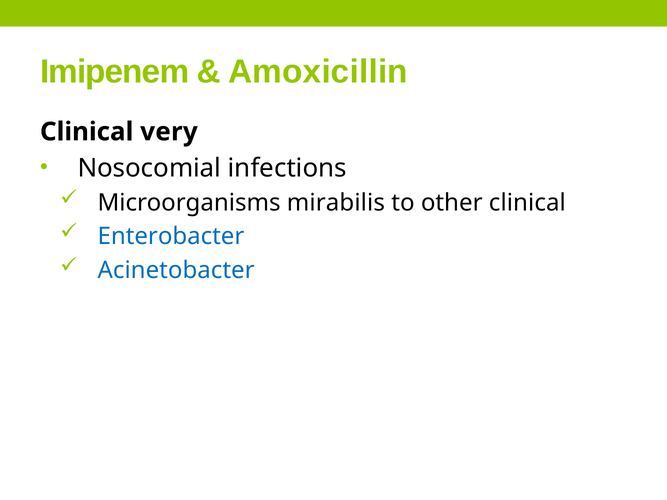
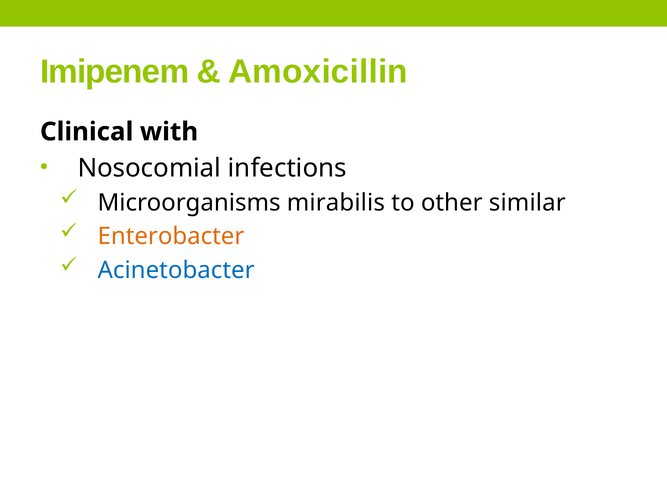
very: very -> with
other clinical: clinical -> similar
Enterobacter colour: blue -> orange
